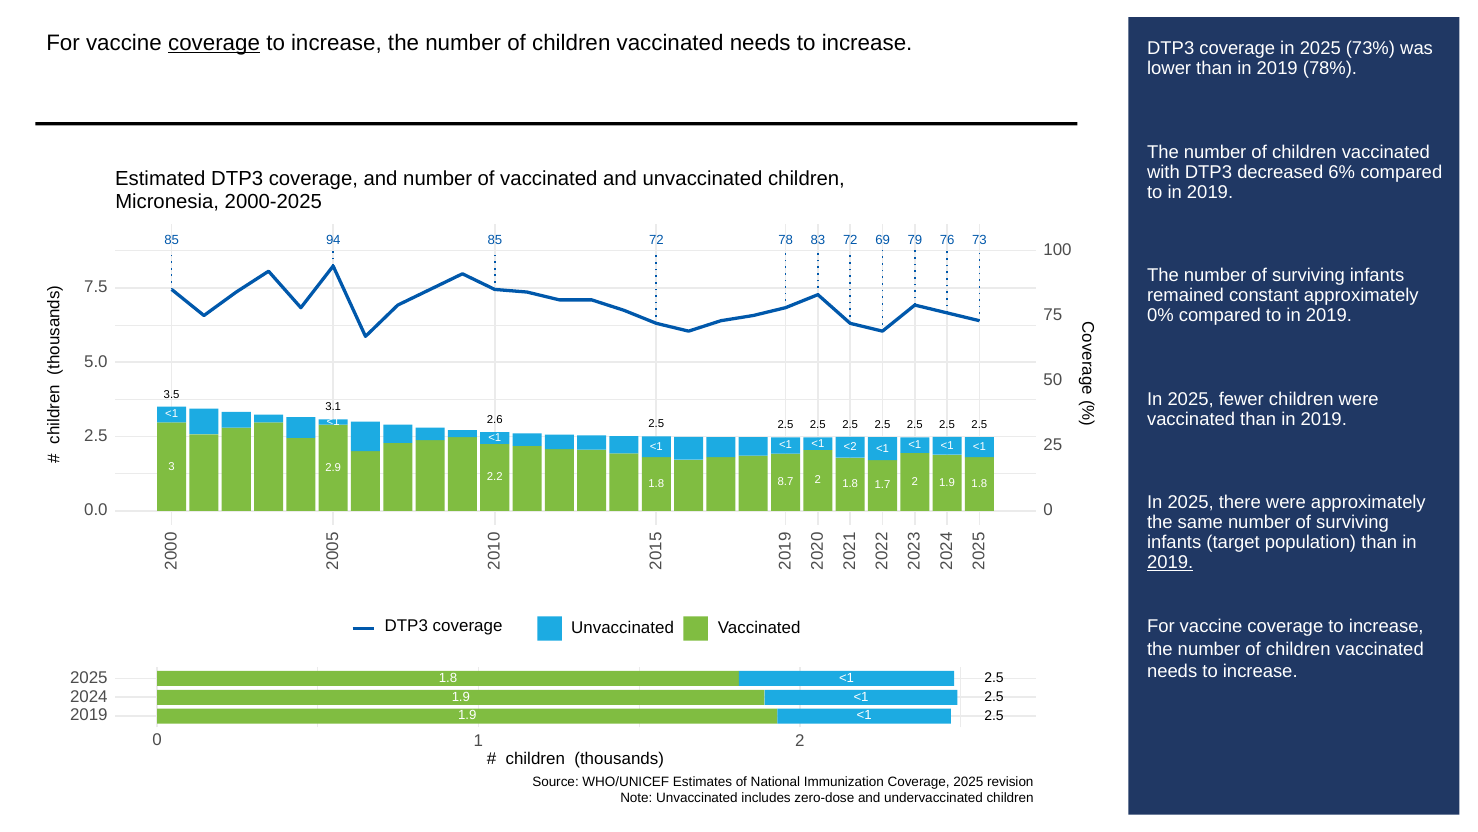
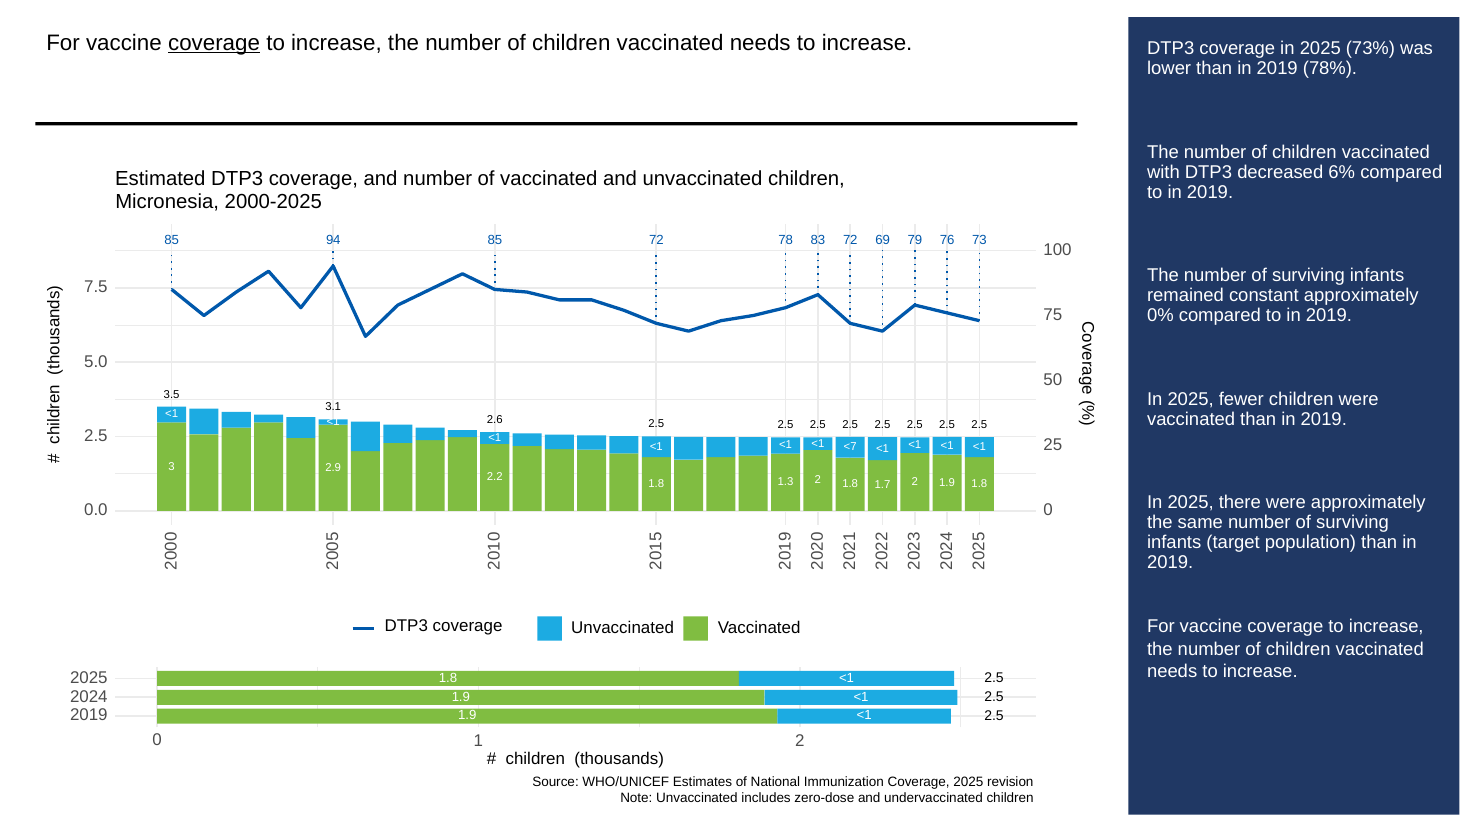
<2: <2 -> <7
8.7: 8.7 -> 1.3
2019 at (1170, 562) underline: present -> none
